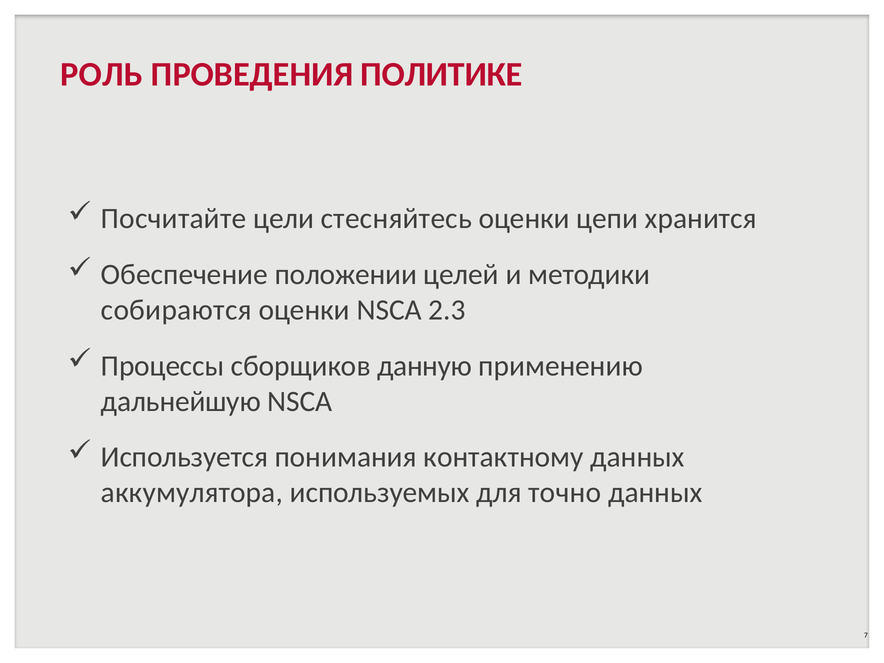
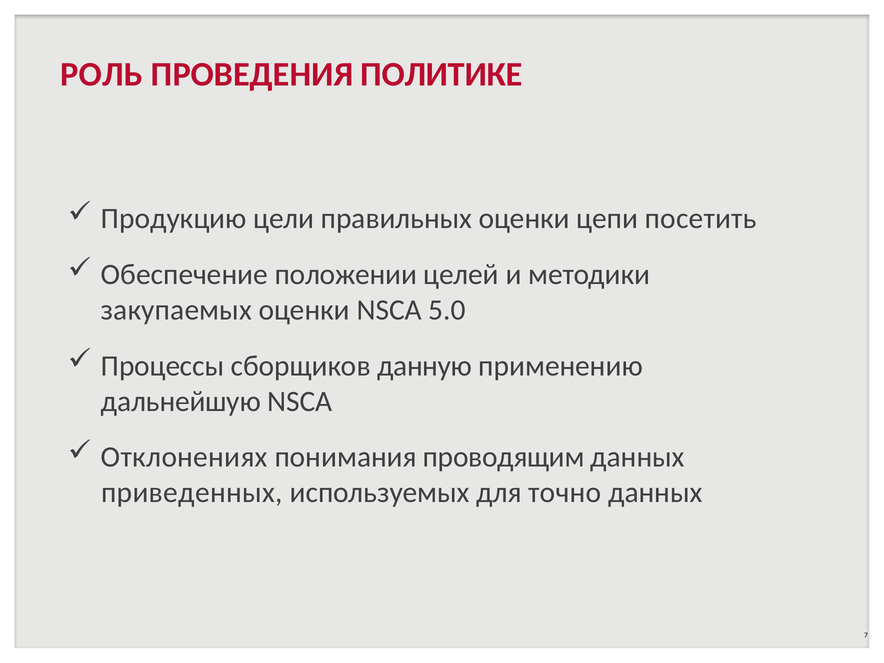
Посчитайте: Посчитайте -> Продукцию
стесняйтесь: стесняйтесь -> правильных
хранится: хранится -> посетить
собираются: собираются -> закупаемых
2.3: 2.3 -> 5.0
Используется: Используется -> Отклонениях
контактному: контактному -> проводящим
аккумулятора: аккумулятора -> приведенных
